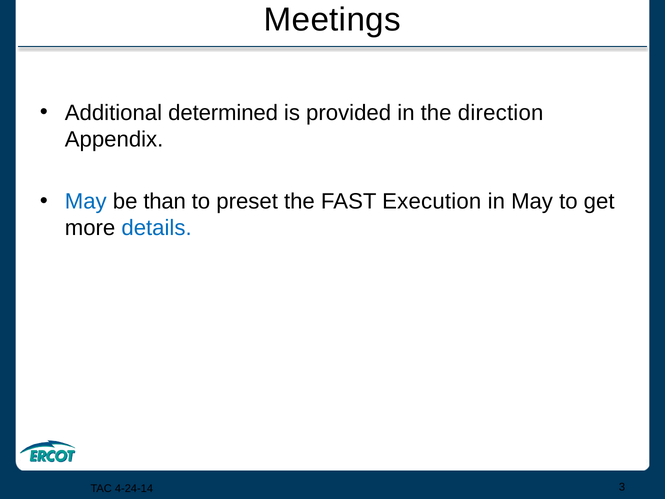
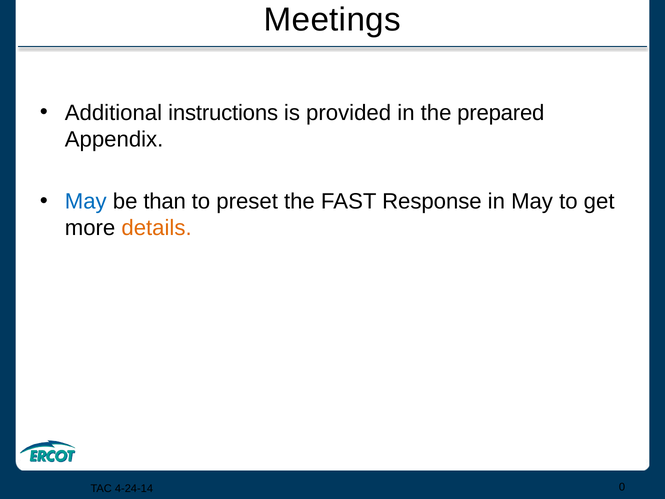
determined: determined -> instructions
direction: direction -> prepared
Execution: Execution -> Response
details colour: blue -> orange
3: 3 -> 0
